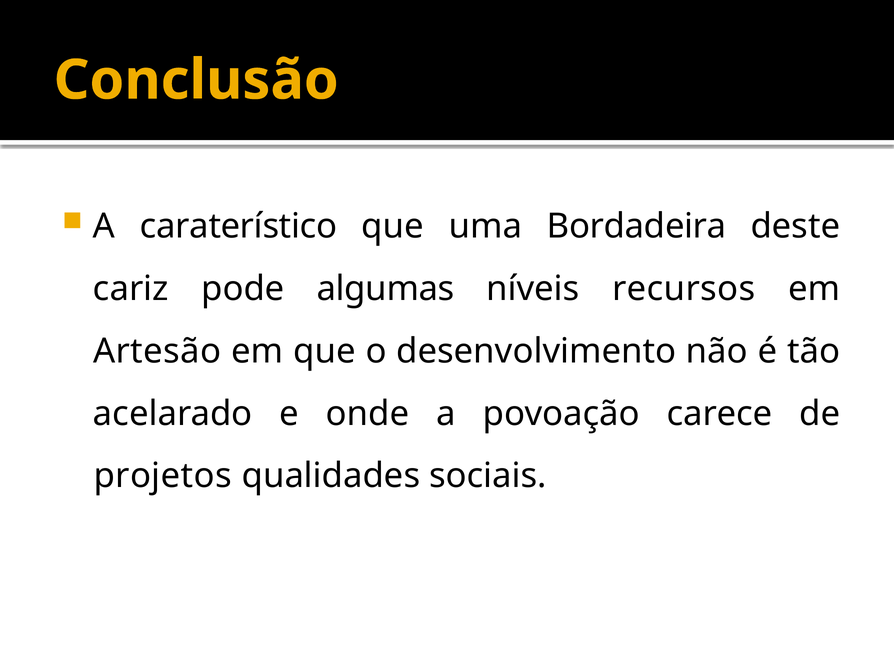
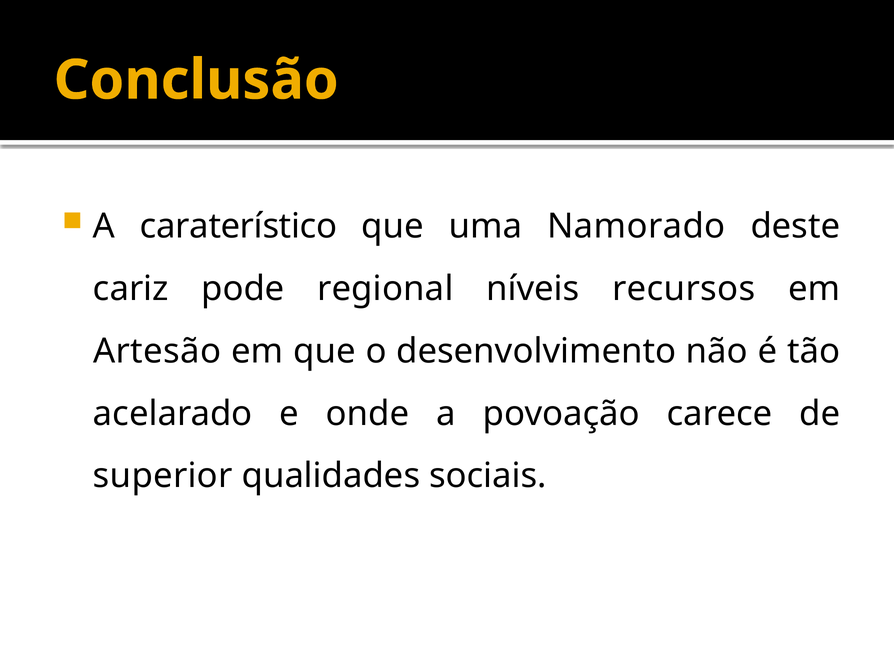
Bordadeira: Bordadeira -> Namorado
algumas: algumas -> regional
projetos: projetos -> superior
